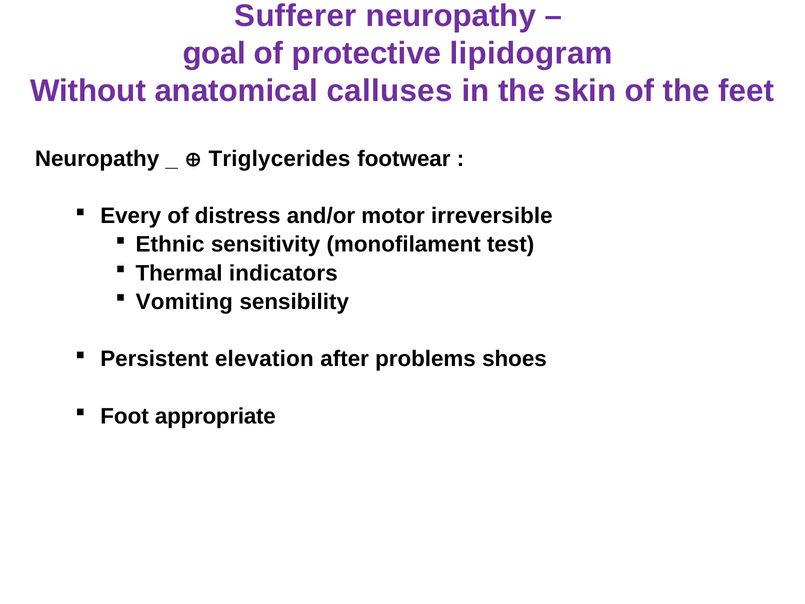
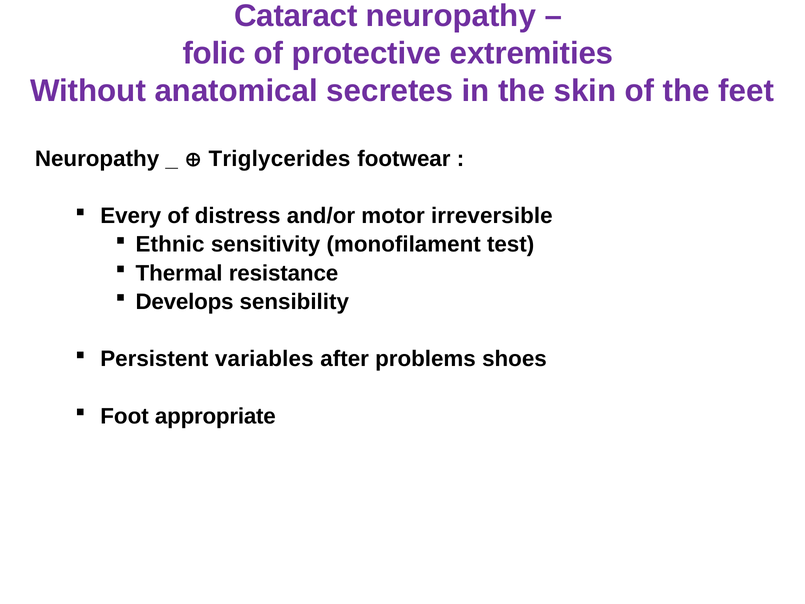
Sufferer: Sufferer -> Cataract
goal: goal -> folic
lipidogram: lipidogram -> extremities
calluses: calluses -> secretes
indicators: indicators -> resistance
Vomiting: Vomiting -> Develops
elevation: elevation -> variables
